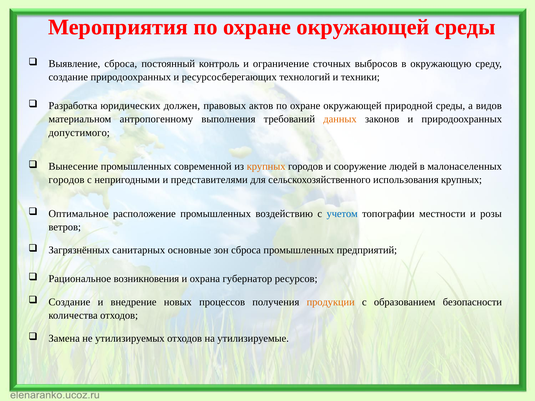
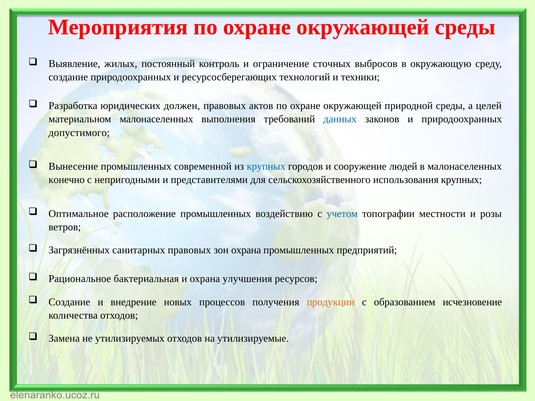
Выявление сброса: сброса -> жилых
видов: видов -> целей
материальном антропогенному: антропогенному -> малонаселенных
данных colour: orange -> blue
крупных at (266, 166) colour: orange -> blue
городов at (67, 180): городов -> конечно
санитарных основные: основные -> правовых
зон сброса: сброса -> охрана
возникновения: возникновения -> бактериальная
губернатор: губернатор -> улучшения
безопасности: безопасности -> исчезновение
